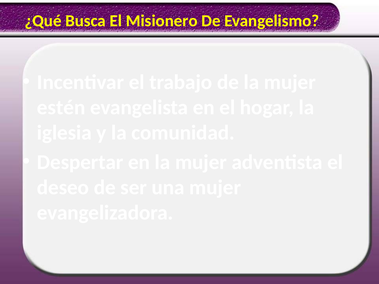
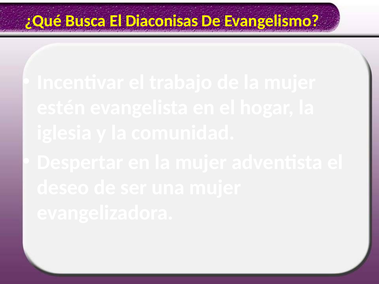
Misionero: Misionero -> Diaconisas
